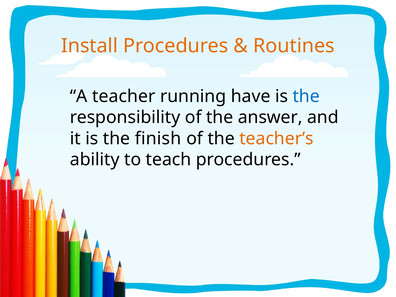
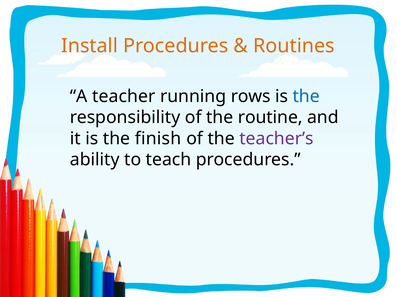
have: have -> rows
answer: answer -> routine
teacher’s colour: orange -> purple
